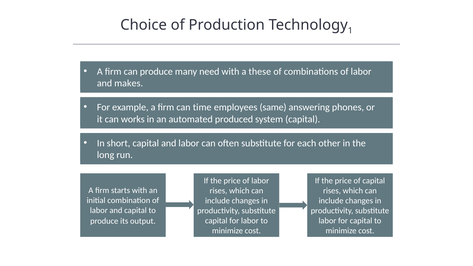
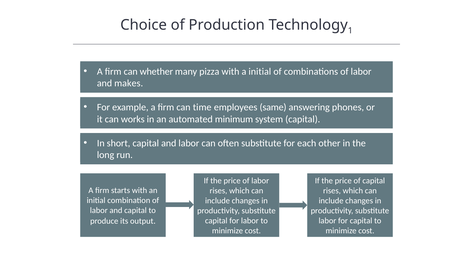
can produce: produce -> whether
need: need -> pizza
a these: these -> initial
produced: produced -> minimum
